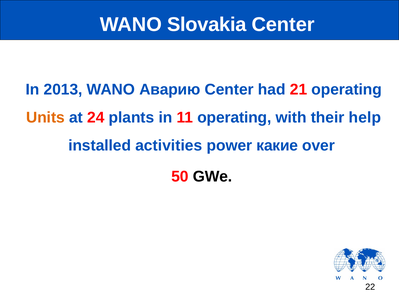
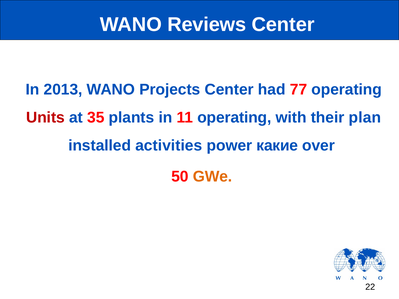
Slovakia: Slovakia -> Reviews
Аварию: Аварию -> Projects
21: 21 -> 77
Units colour: orange -> red
24: 24 -> 35
help: help -> plan
GWe colour: black -> orange
